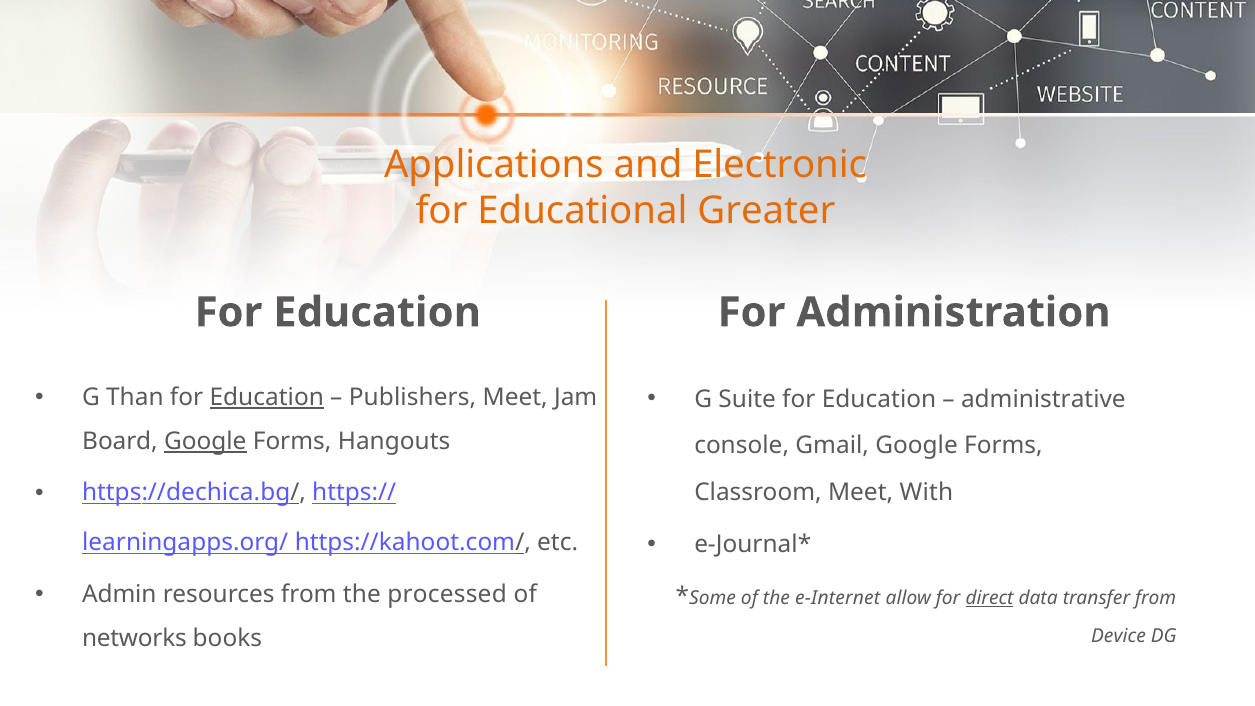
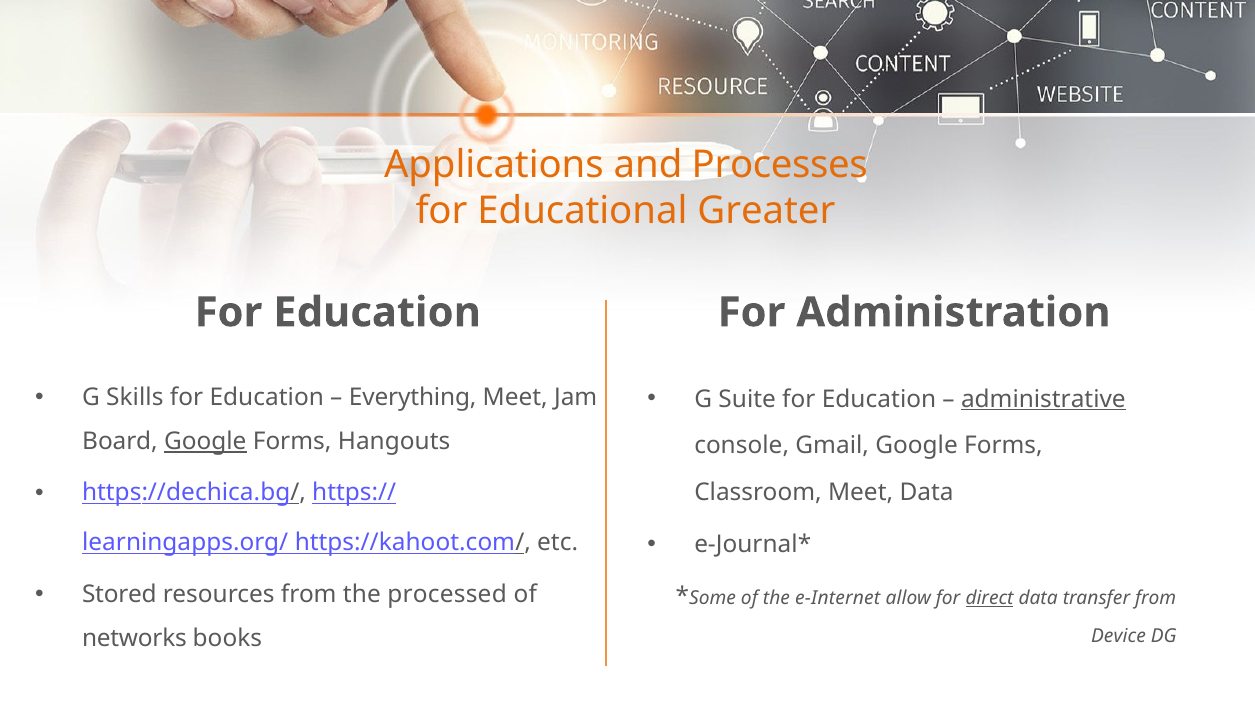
Electronic: Electronic -> Processes
Than: Than -> Skills
Education at (267, 397) underline: present -> none
Publishers: Publishers -> Everything
administrative underline: none -> present
Meet With: With -> Data
Admin: Admin -> Stored
